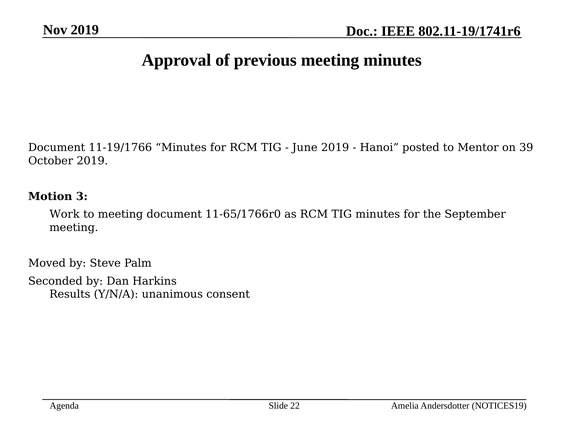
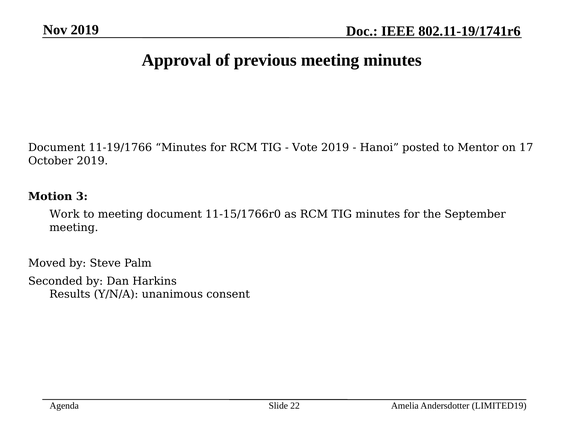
June: June -> Vote
39: 39 -> 17
11-65/1766r0: 11-65/1766r0 -> 11-15/1766r0
NOTICES19: NOTICES19 -> LIMITED19
